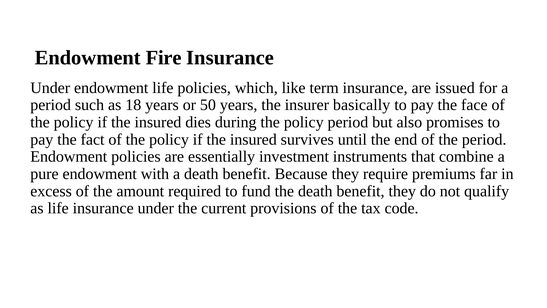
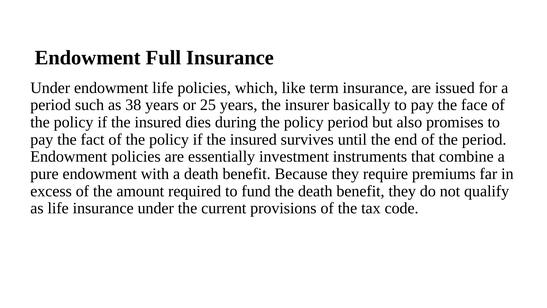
Fire: Fire -> Full
18: 18 -> 38
50: 50 -> 25
